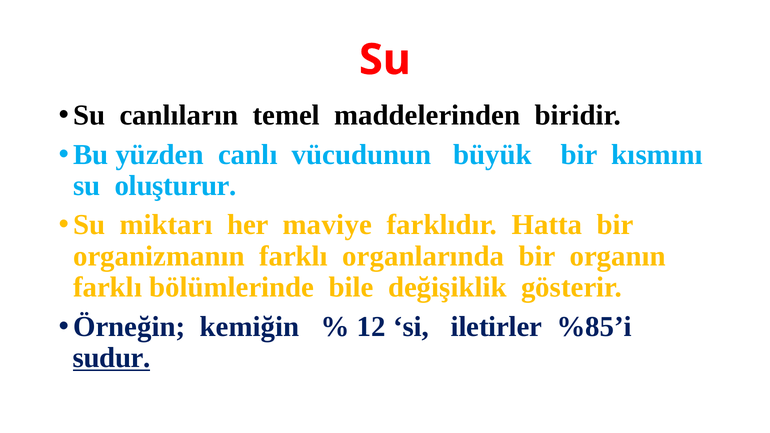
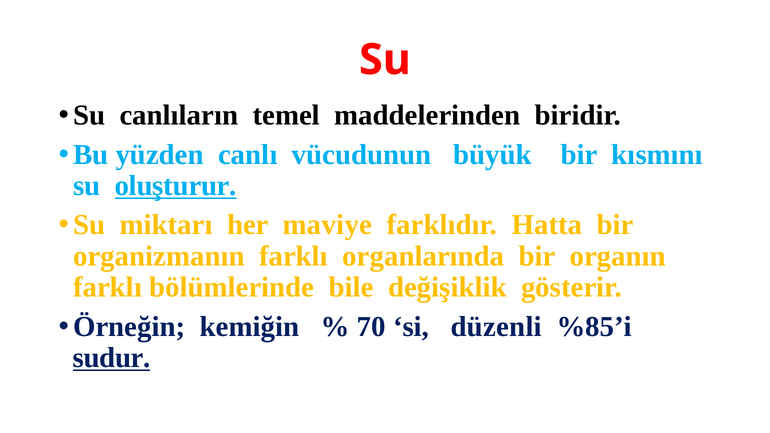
oluşturur underline: none -> present
12: 12 -> 70
iletirler: iletirler -> düzenli
